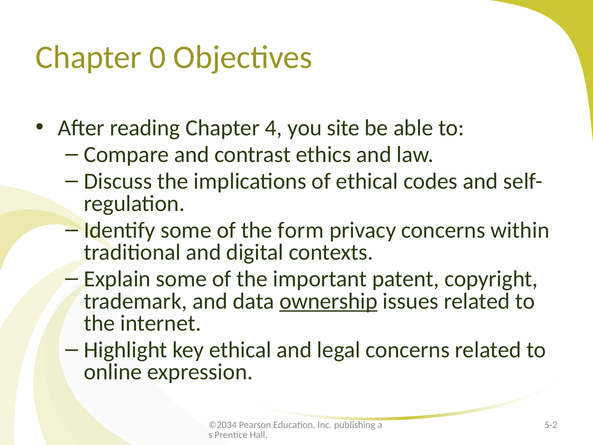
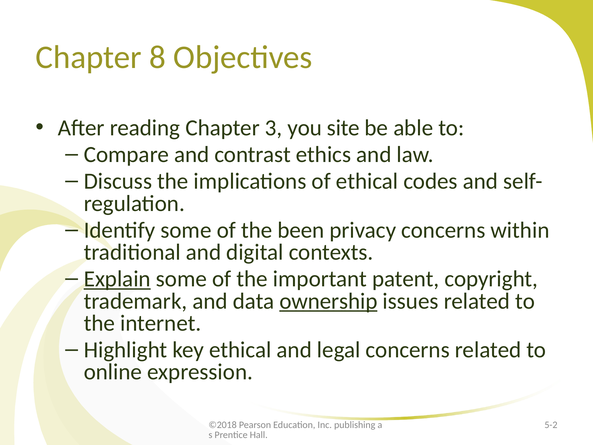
0: 0 -> 8
4: 4 -> 3
form: form -> been
Explain underline: none -> present
©2034: ©2034 -> ©2018
